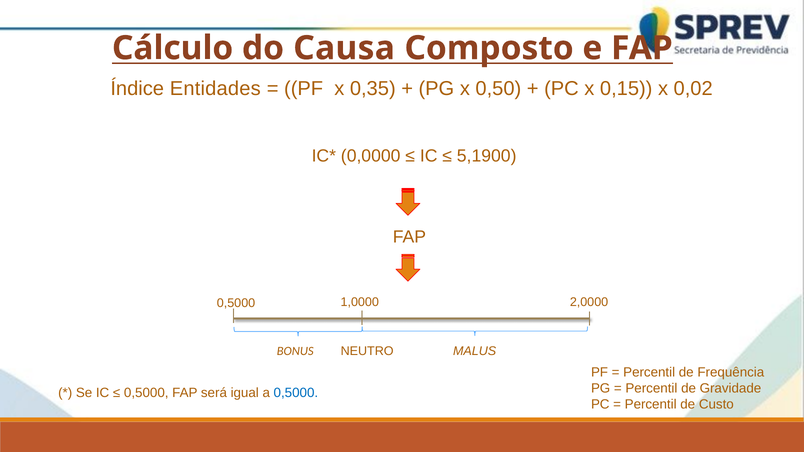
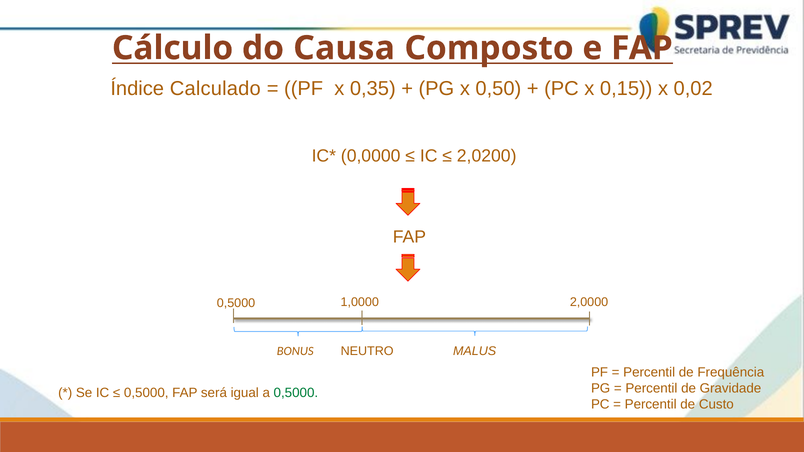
Entidades: Entidades -> Calculado
5,1900: 5,1900 -> 2,0200
0,5000 at (296, 393) colour: blue -> green
